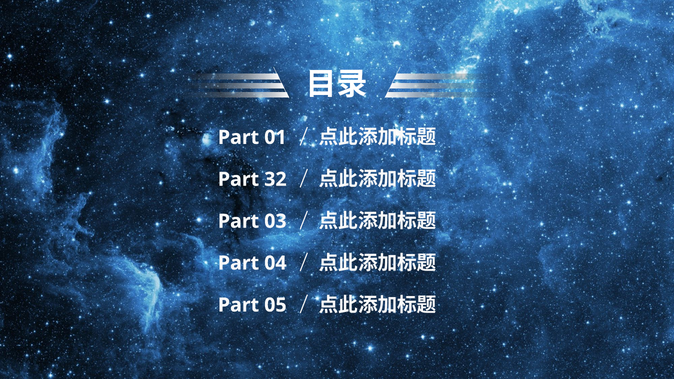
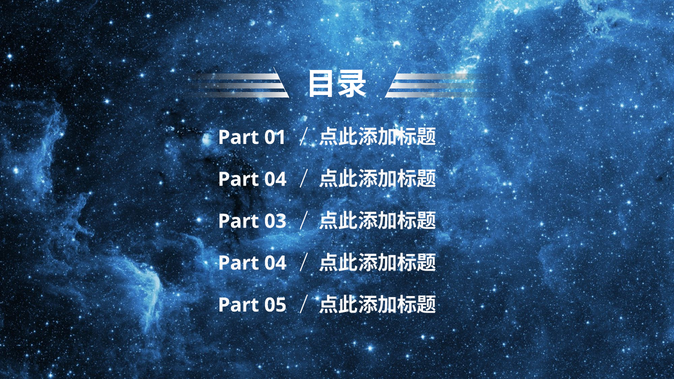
32 at (275, 179): 32 -> 04
